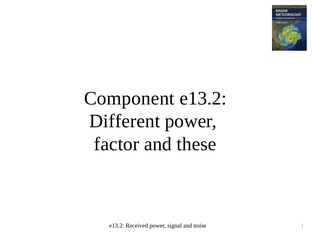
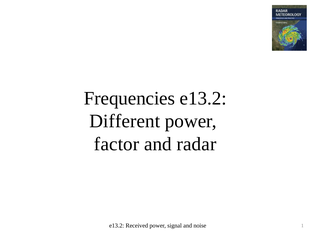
Component: Component -> Frequencies
these: these -> radar
